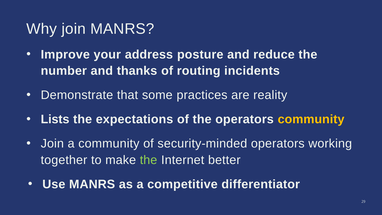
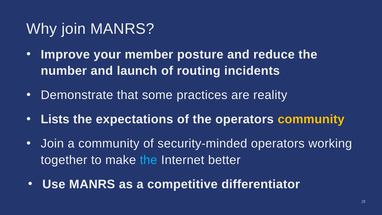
address: address -> member
thanks: thanks -> launch
the at (149, 160) colour: light green -> light blue
